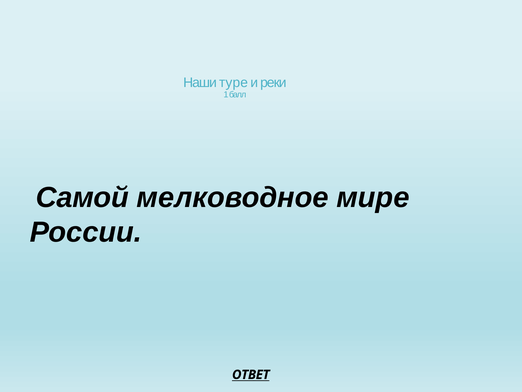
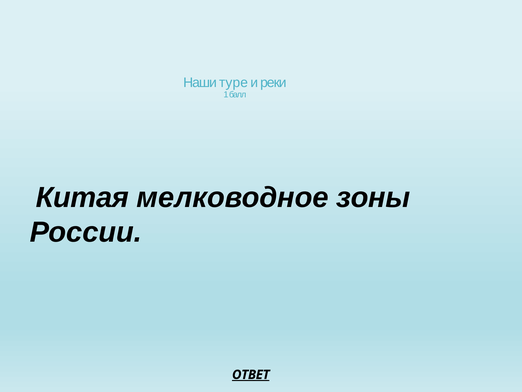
Самой: Самой -> Китая
мире: мире -> зоны
ОТВЕТ underline: none -> present
